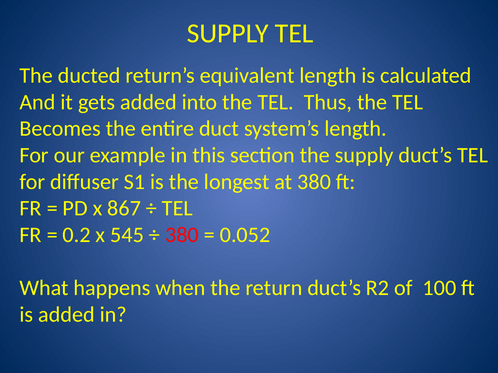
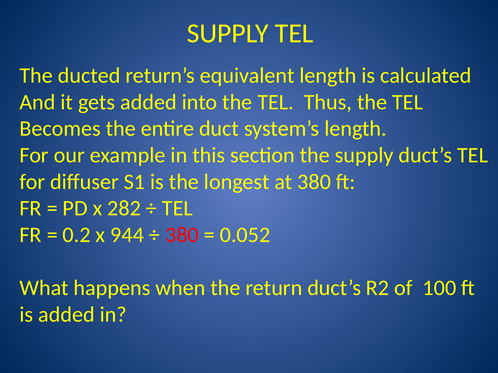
867: 867 -> 282
545: 545 -> 944
